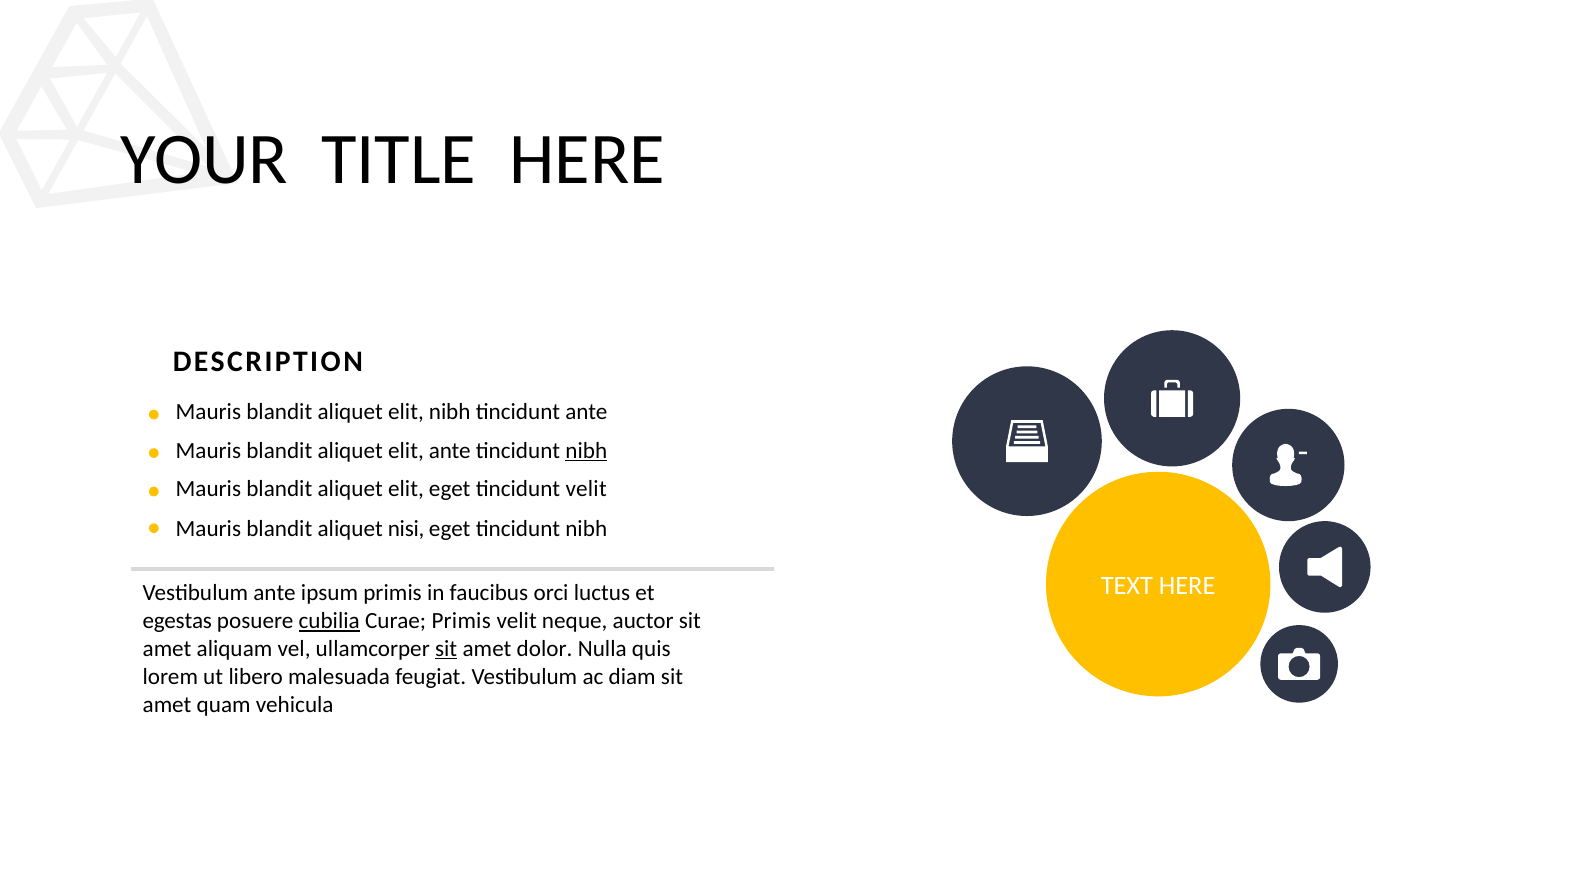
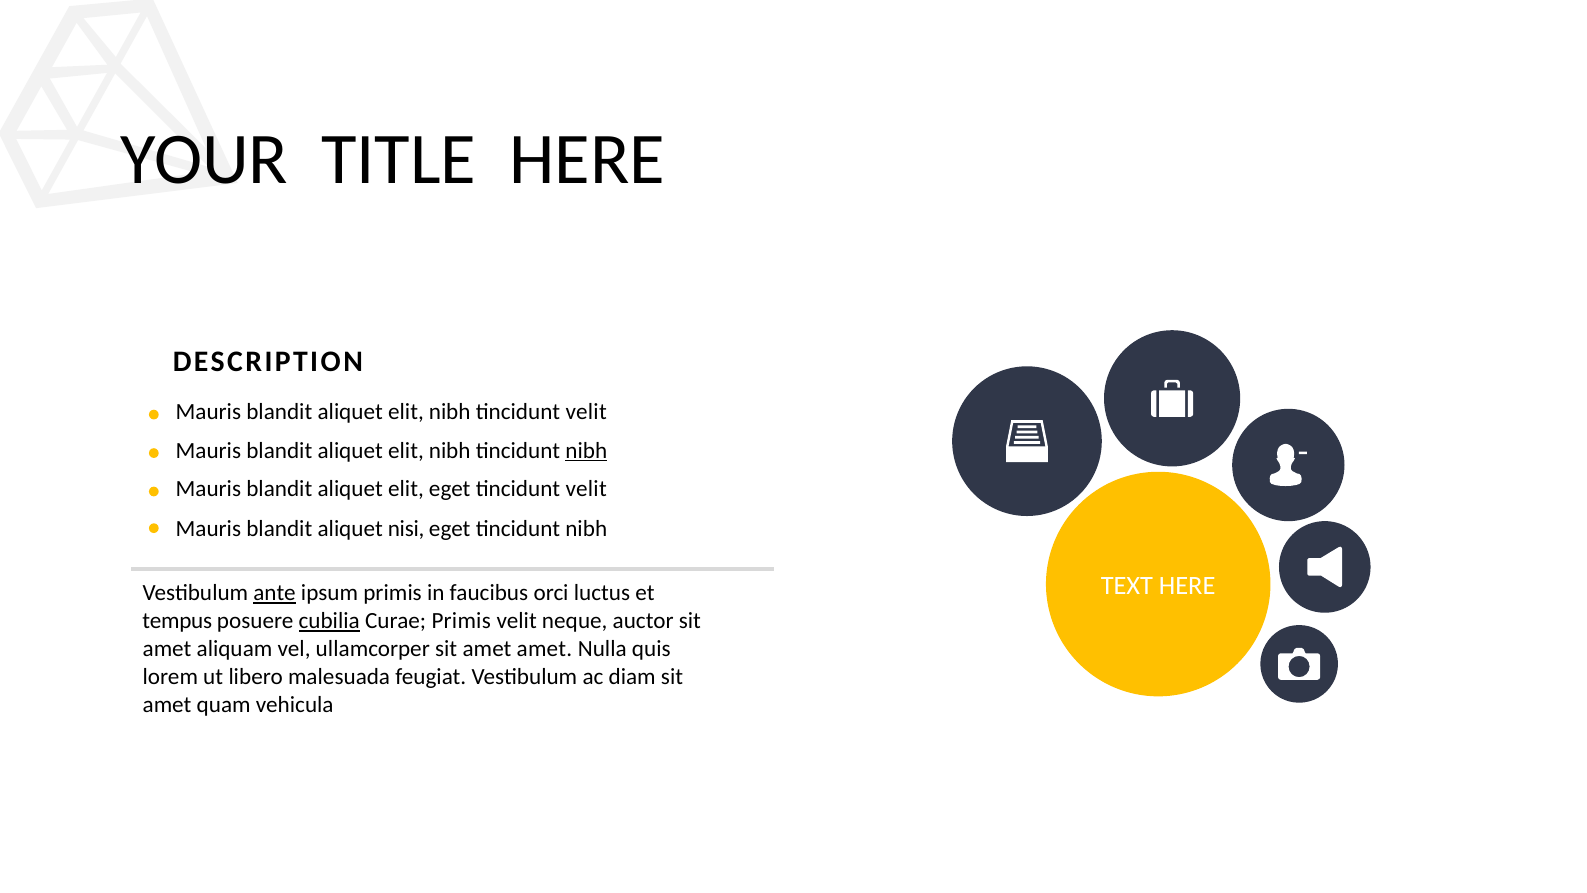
ante at (586, 412): ante -> velit
ante at (450, 450): ante -> nibh
ante at (275, 593) underline: none -> present
egestas: egestas -> tempus
sit at (446, 649) underline: present -> none
amet dolor: dolor -> amet
